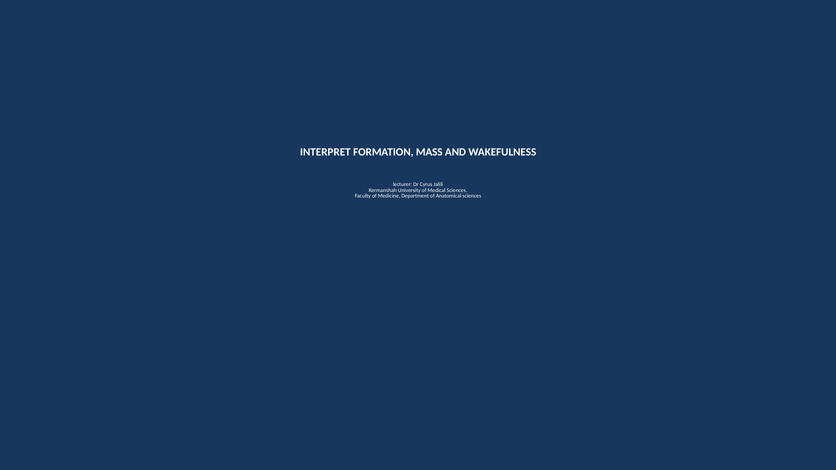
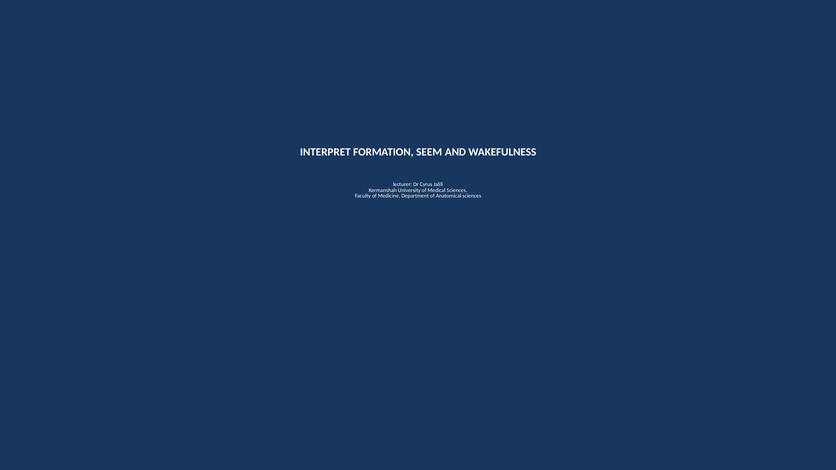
MASS: MASS -> SEEM
